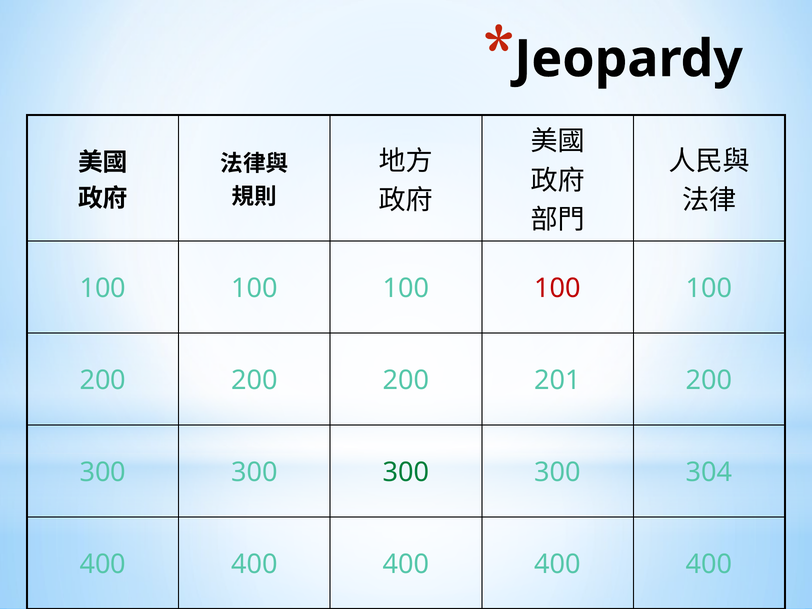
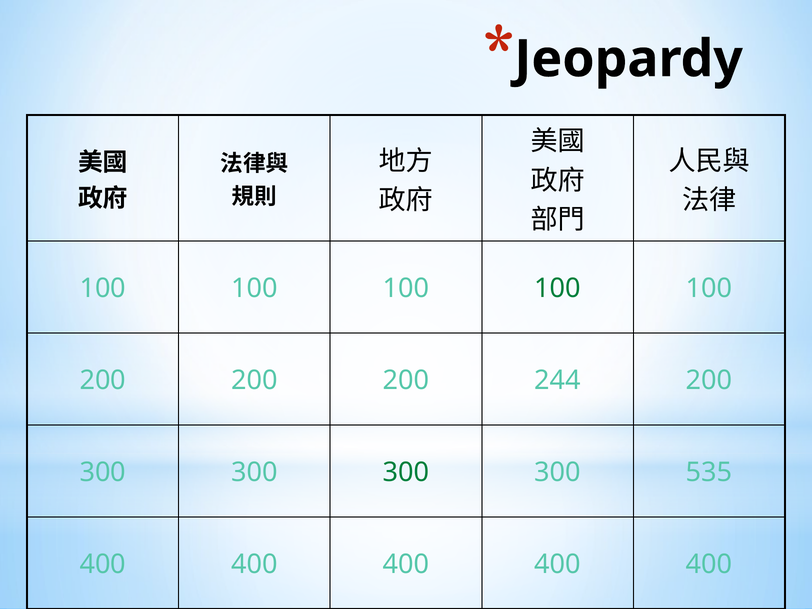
100 at (558, 288) colour: red -> green
201: 201 -> 244
304: 304 -> 535
